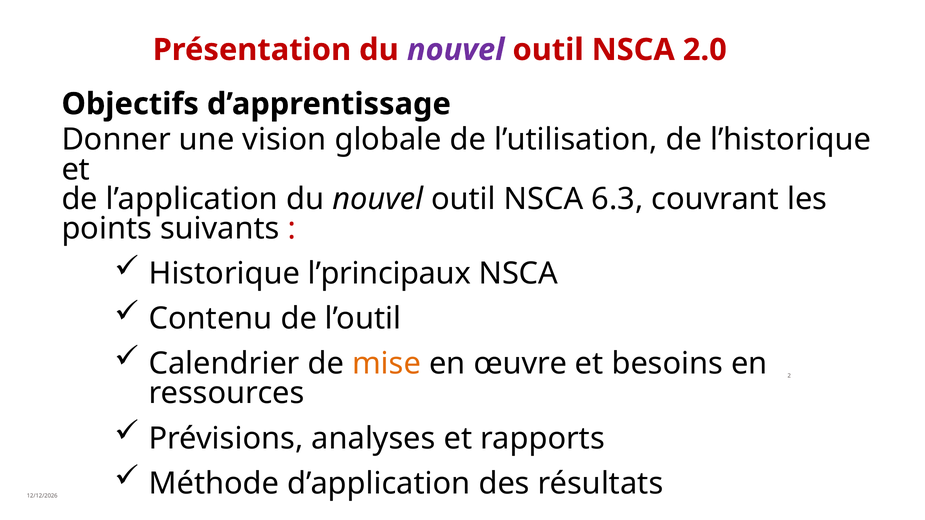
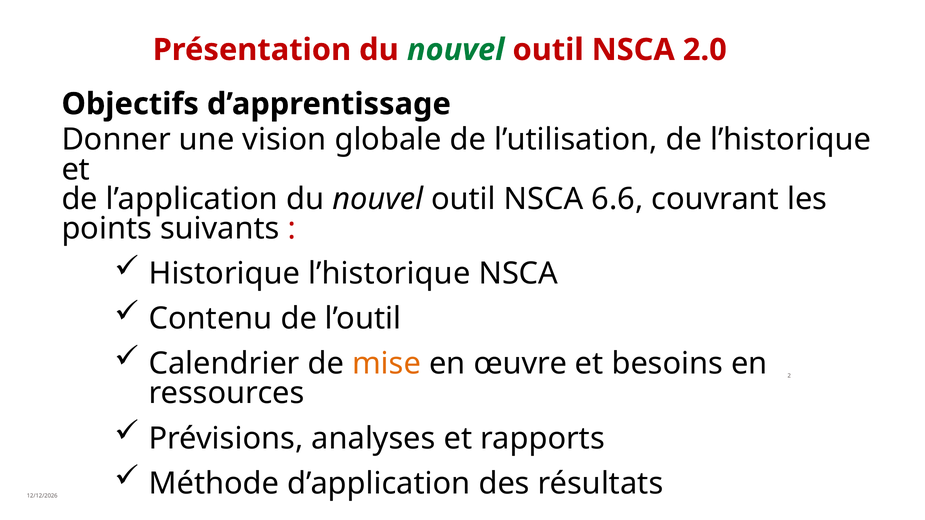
nouvel at (456, 50) colour: purple -> green
6.3: 6.3 -> 6.6
Historique l’principaux: l’principaux -> l’historique
